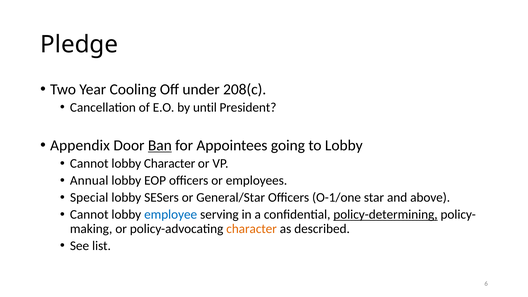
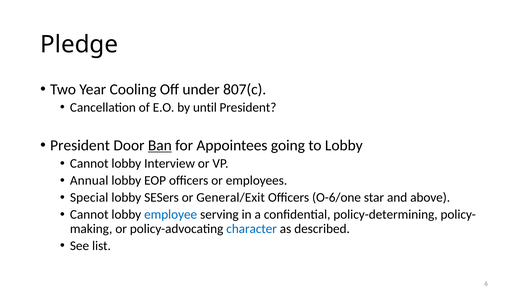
208(c: 208(c -> 807(c
Appendix at (80, 145): Appendix -> President
lobby Character: Character -> Interview
General/Star: General/Star -> General/Exit
O-1/one: O-1/one -> O-6/one
policy-determining underline: present -> none
character at (252, 229) colour: orange -> blue
